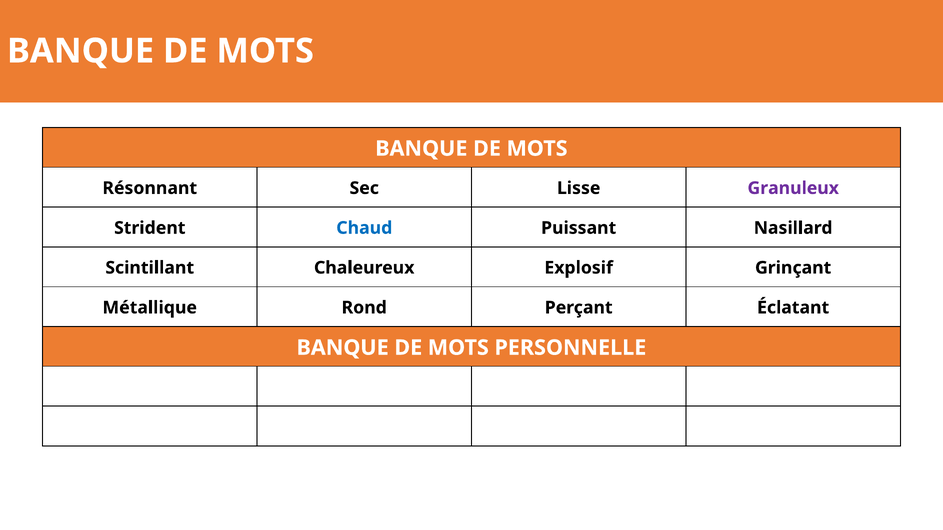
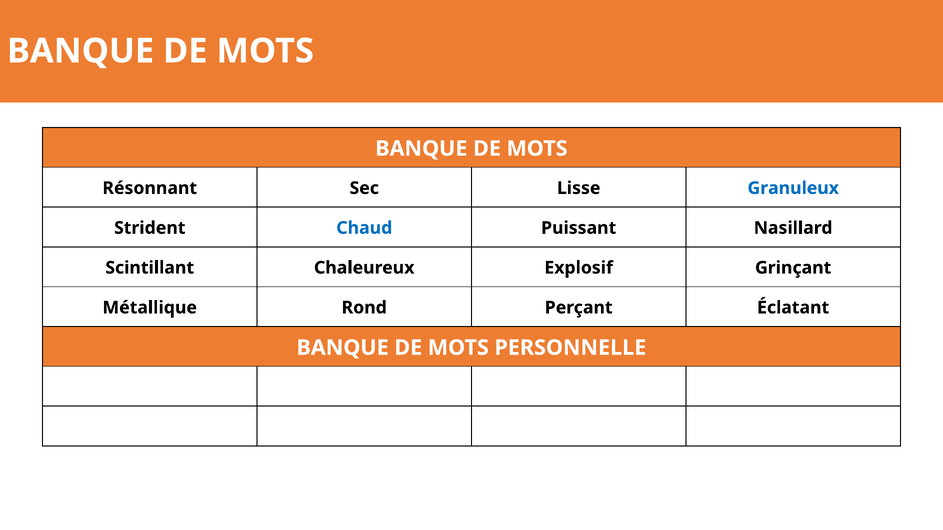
Granuleux colour: purple -> blue
